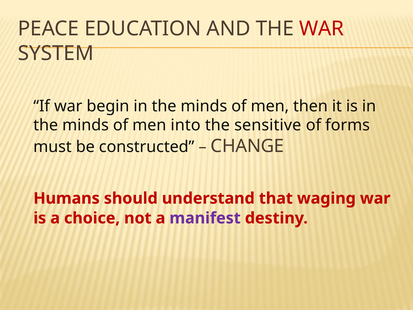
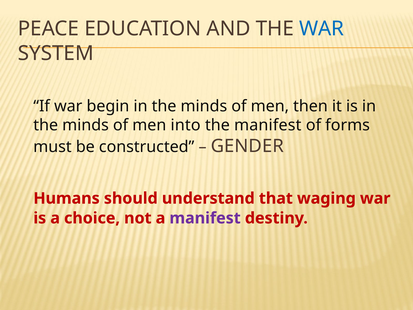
WAR at (322, 29) colour: red -> blue
the sensitive: sensitive -> manifest
CHANGE: CHANGE -> GENDER
